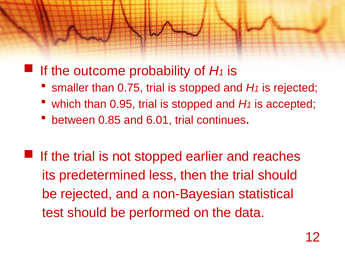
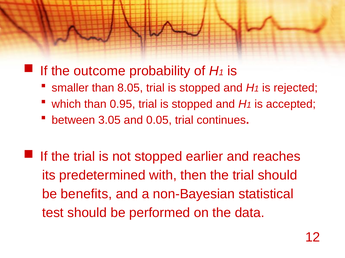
0.75: 0.75 -> 8.05
0.85: 0.85 -> 3.05
6.01: 6.01 -> 0.05
less: less -> with
be rejected: rejected -> benefits
